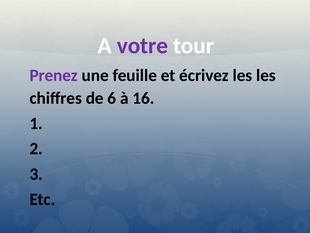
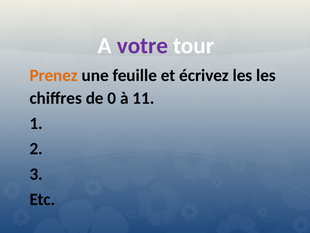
Prenez colour: purple -> orange
6: 6 -> 0
16: 16 -> 11
